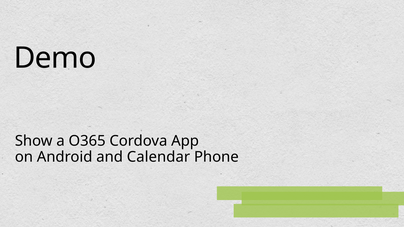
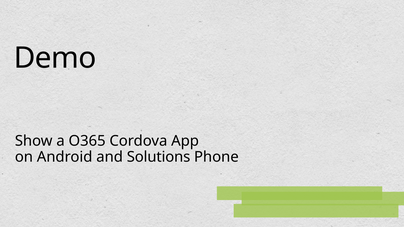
Calendar: Calendar -> Solutions
